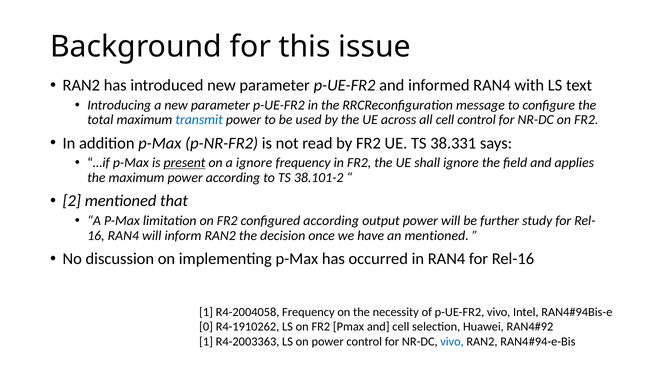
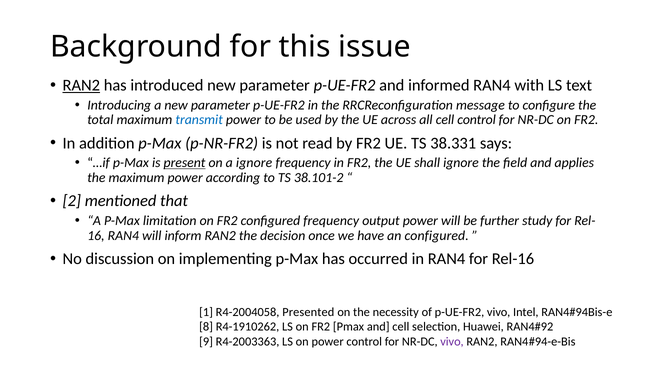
RAN2 at (81, 85) underline: none -> present
configured according: according -> frequency
an mentioned: mentioned -> configured
R4-2004058 Frequency: Frequency -> Presented
0: 0 -> 8
1 at (206, 341): 1 -> 9
vivo at (452, 341) colour: blue -> purple
